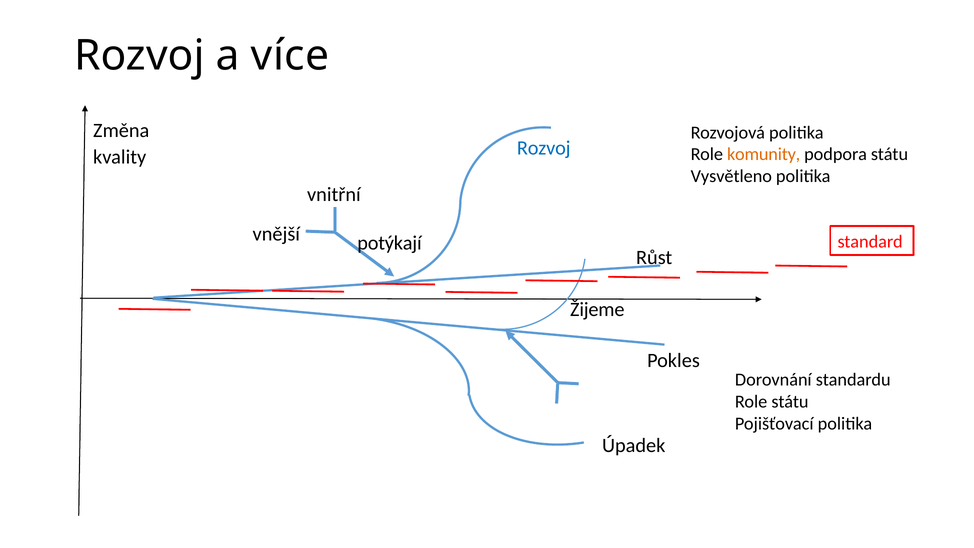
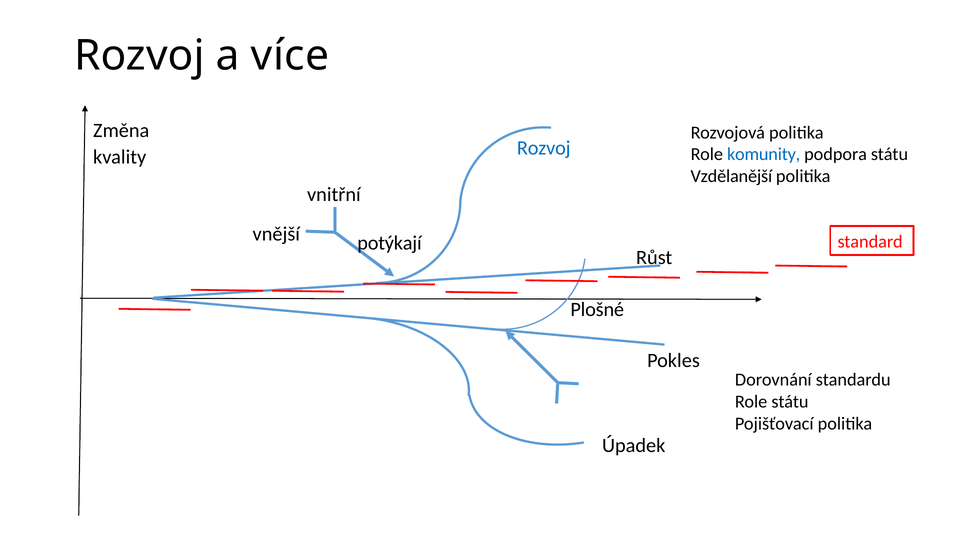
komunity colour: orange -> blue
Vysvětleno: Vysvětleno -> Vzdělanější
Žijeme: Žijeme -> Plošné
